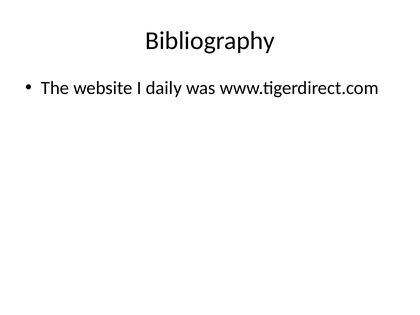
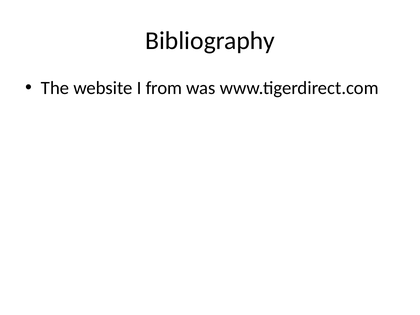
daily: daily -> from
